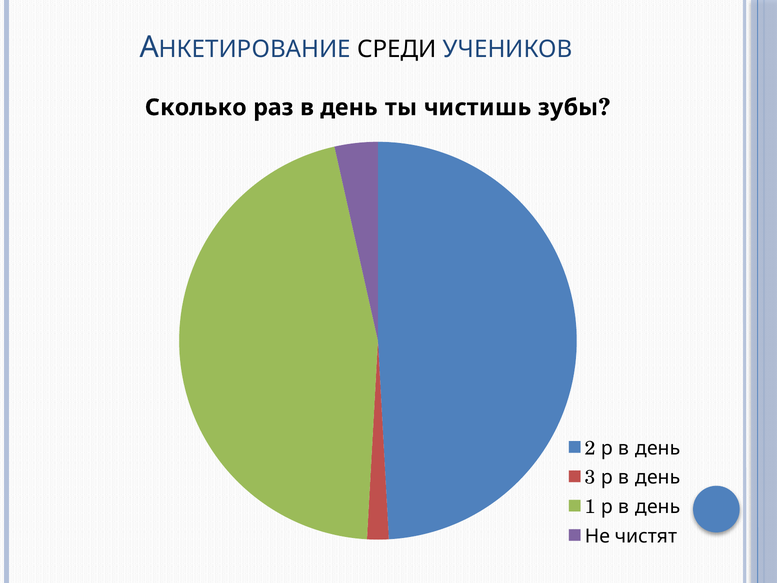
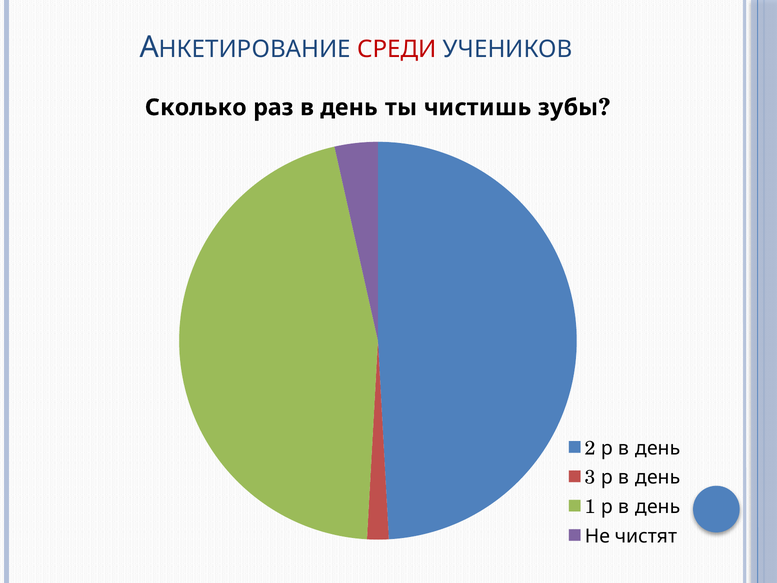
СРЕДИ colour: black -> red
